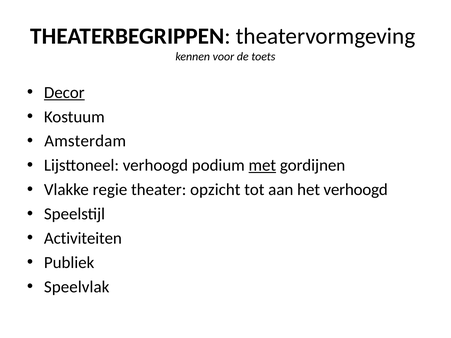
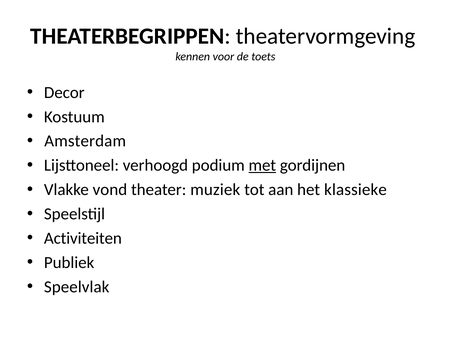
Decor underline: present -> none
regie: regie -> vond
opzicht: opzicht -> muziek
het verhoogd: verhoogd -> klassieke
